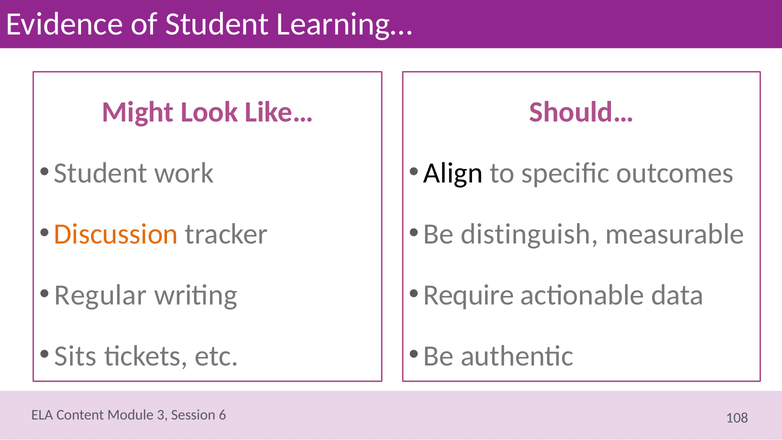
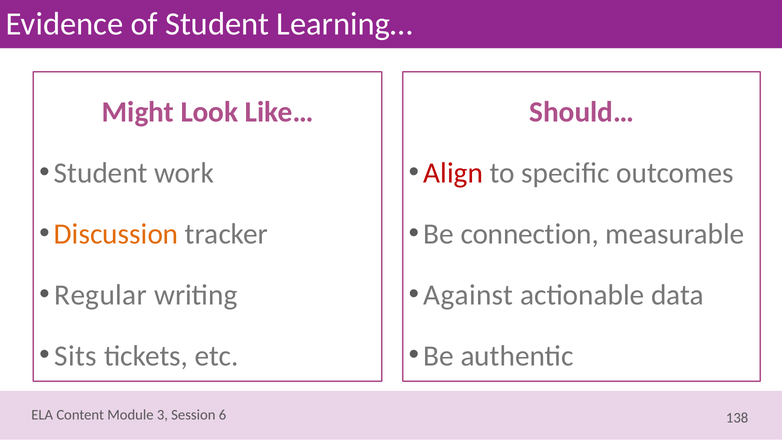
Align colour: black -> red
distinguish: distinguish -> connection
Require: Require -> Against
108: 108 -> 138
